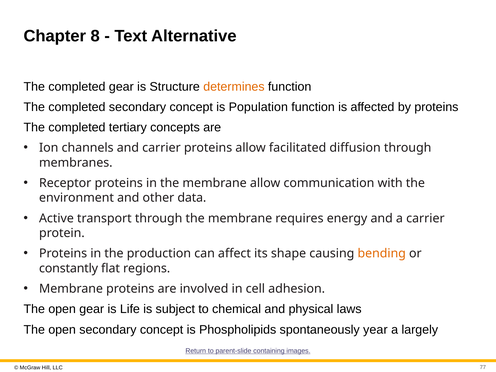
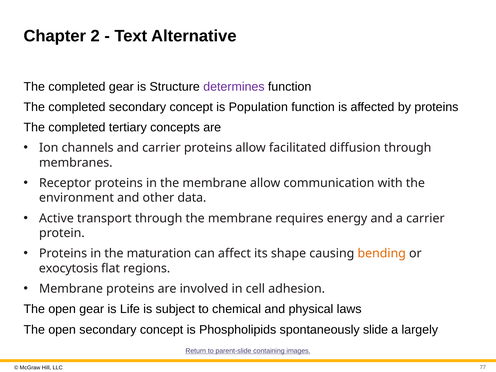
8: 8 -> 2
determines colour: orange -> purple
production: production -> maturation
constantly: constantly -> exocytosis
year: year -> slide
